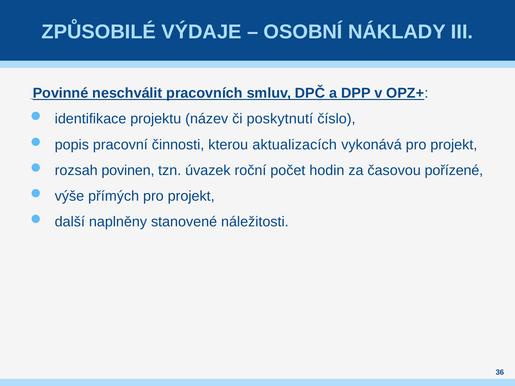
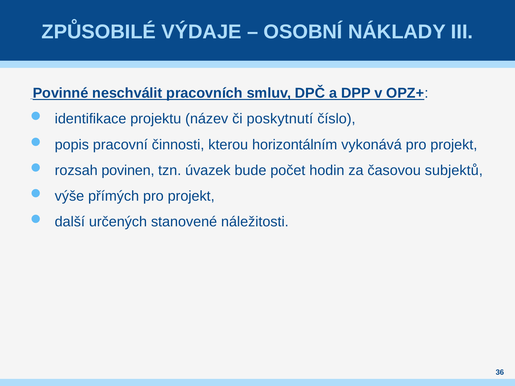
aktualizacích: aktualizacích -> horizontálním
roční: roční -> bude
pořízené: pořízené -> subjektů
naplněny: naplněny -> určených
